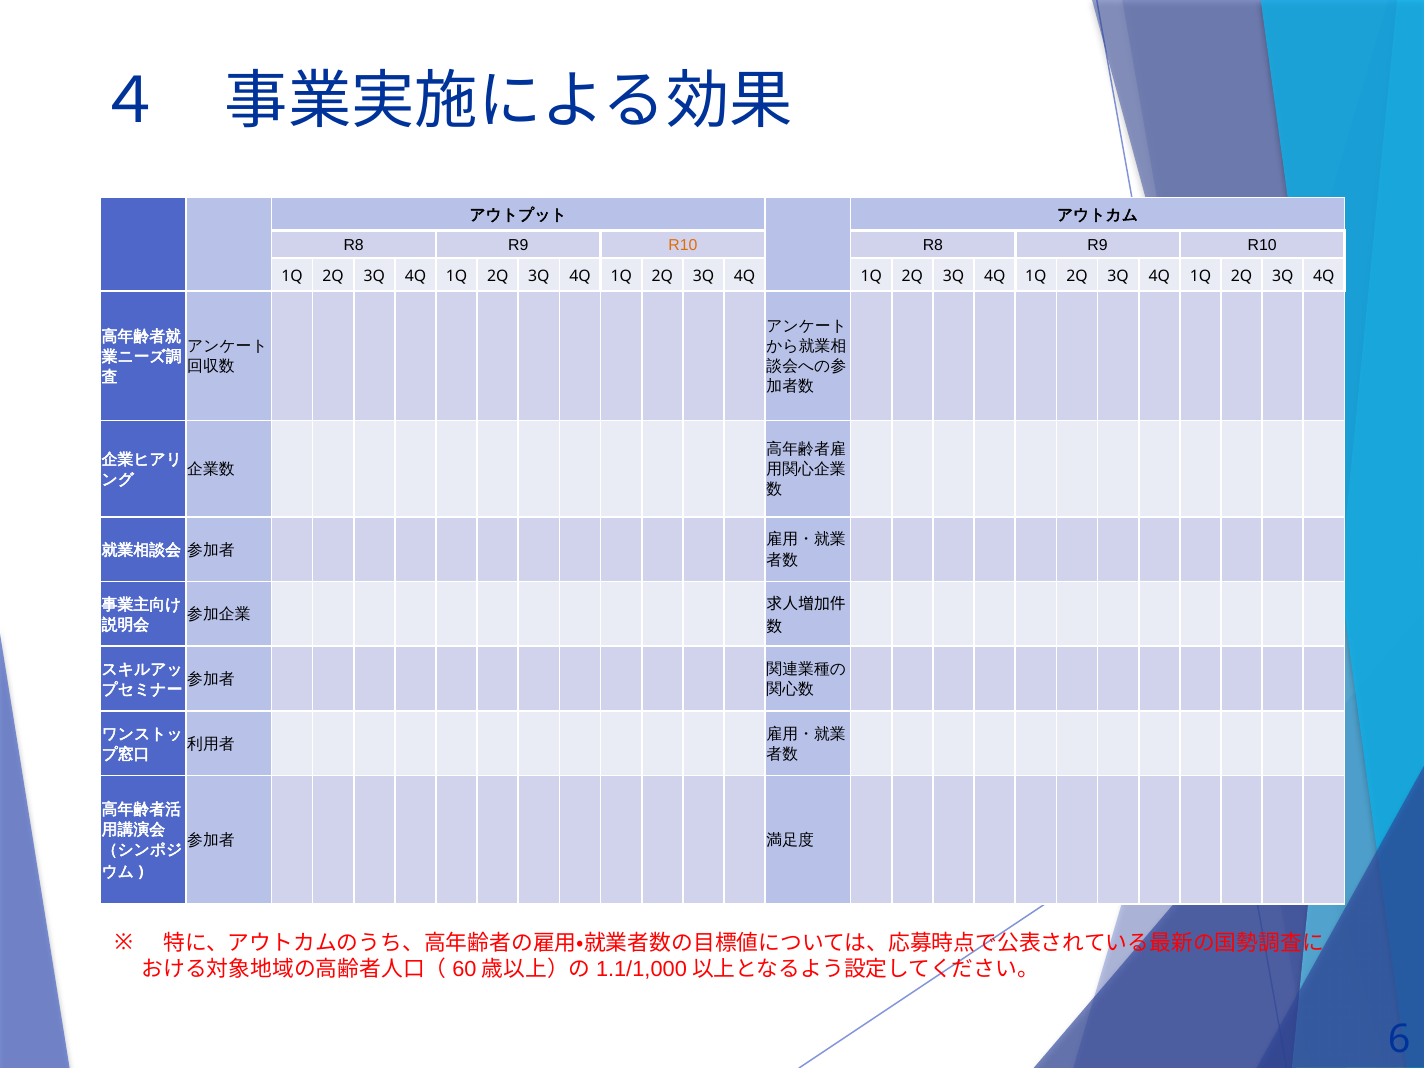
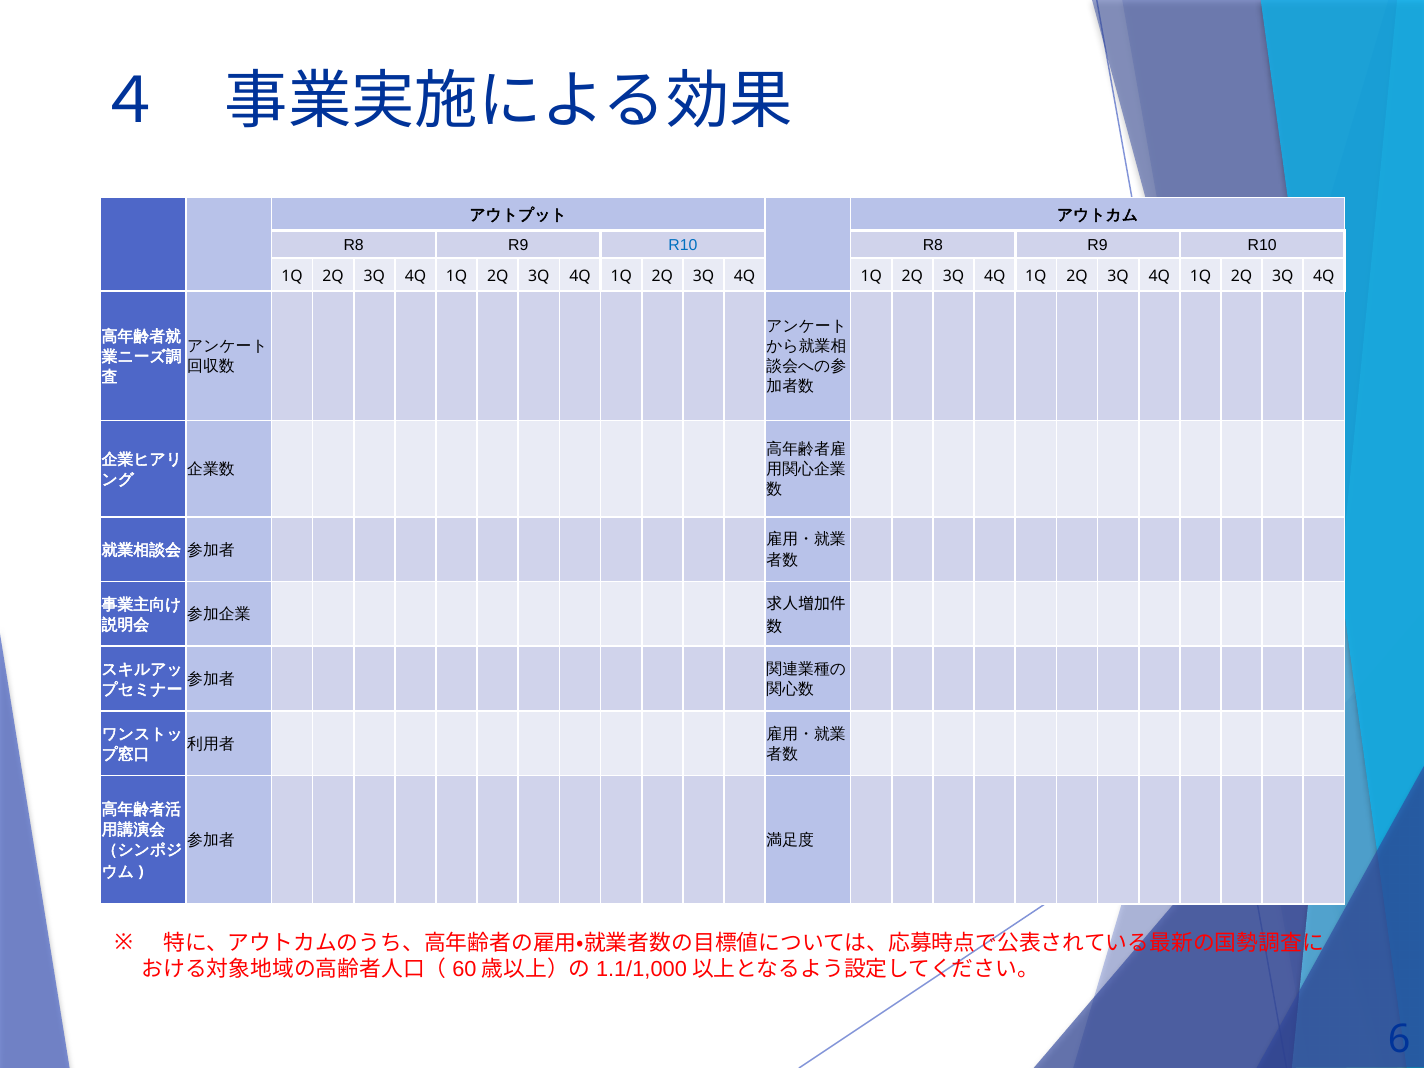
R10 at (683, 245) colour: orange -> blue
